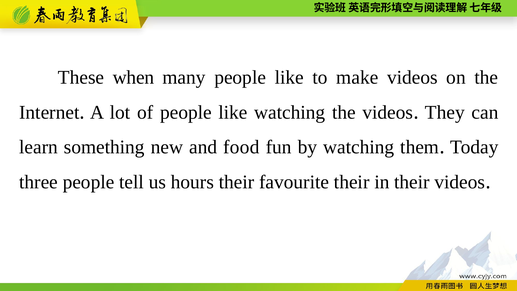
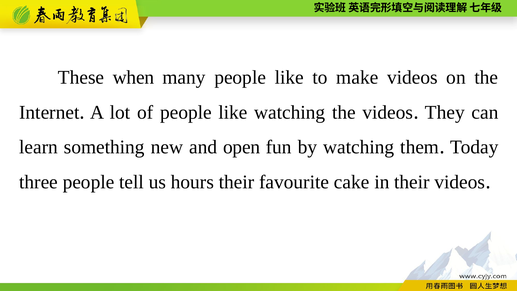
food: food -> open
favourite their: their -> cake
